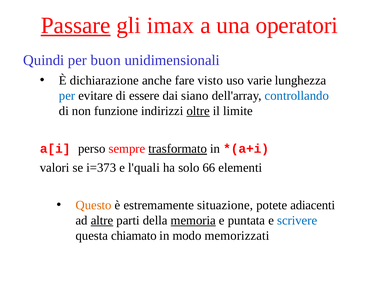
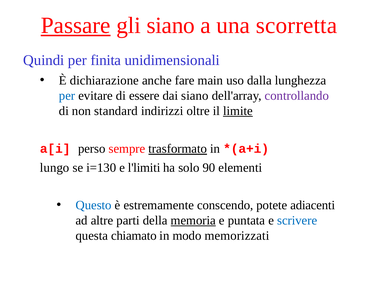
gli imax: imax -> siano
operatori: operatori -> scorretta
buon: buon -> finita
visto: visto -> main
varie: varie -> dalla
controllando colour: blue -> purple
funzione: funzione -> standard
oltre underline: present -> none
limite underline: none -> present
valori: valori -> lungo
i=373: i=373 -> i=130
l'quali: l'quali -> l'limiti
66: 66 -> 90
Questo colour: orange -> blue
situazione: situazione -> conscendo
altre underline: present -> none
